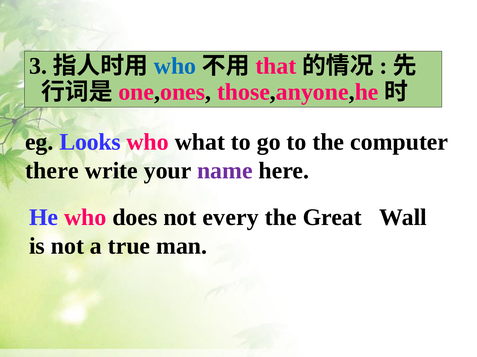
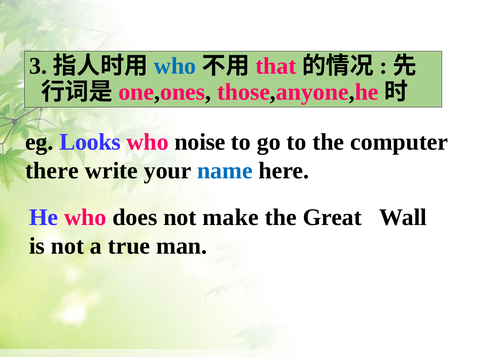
what: what -> noise
name colour: purple -> blue
every: every -> make
